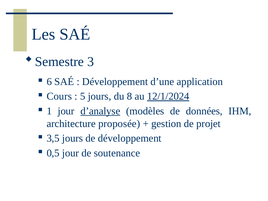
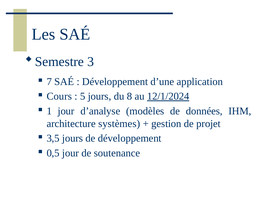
6: 6 -> 7
d’analyse underline: present -> none
proposée: proposée -> systèmes
